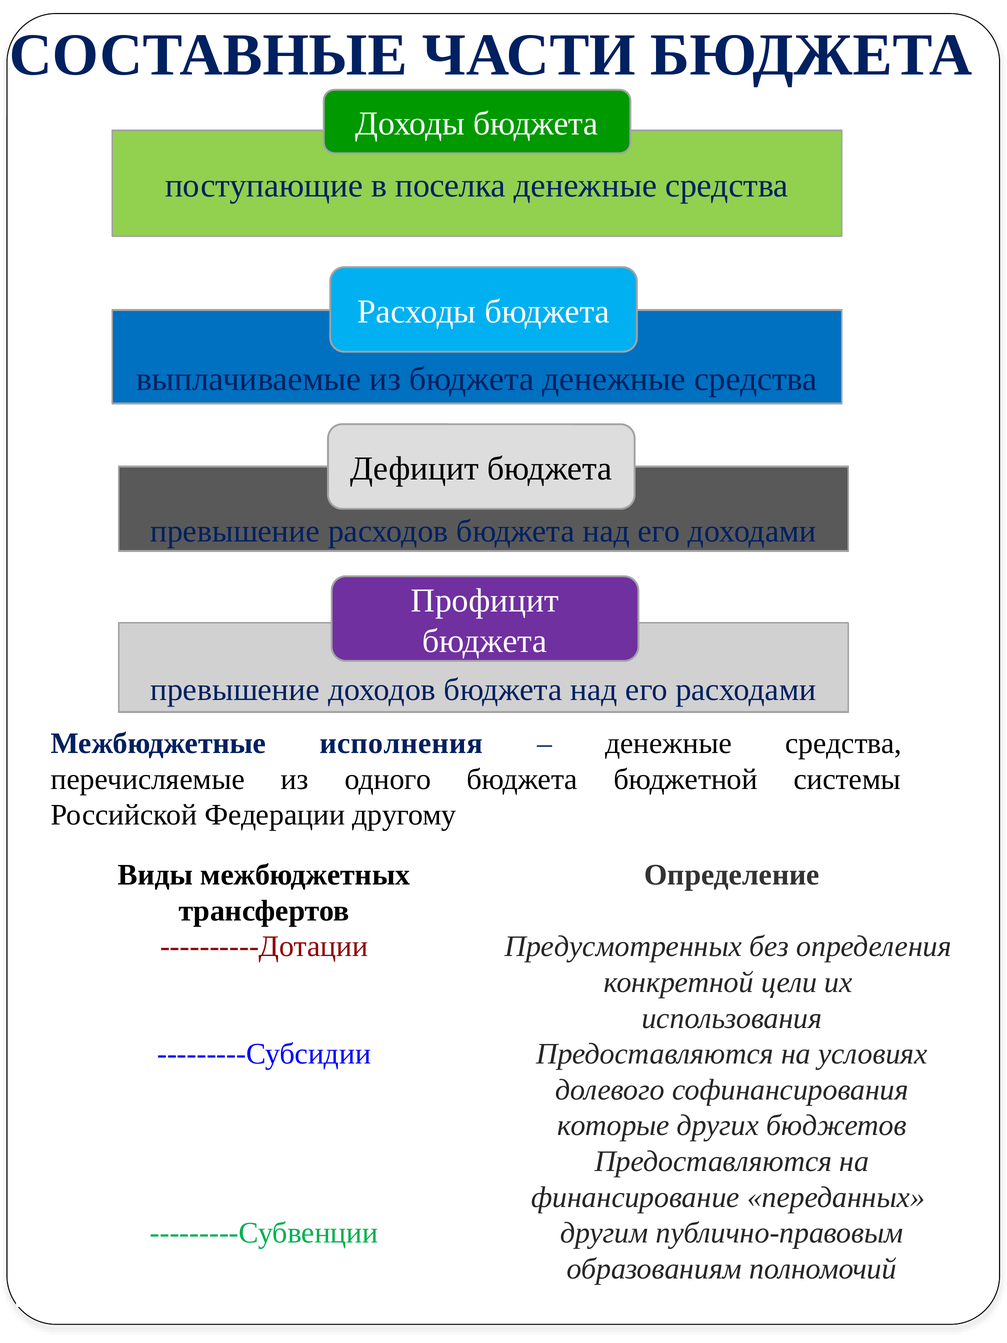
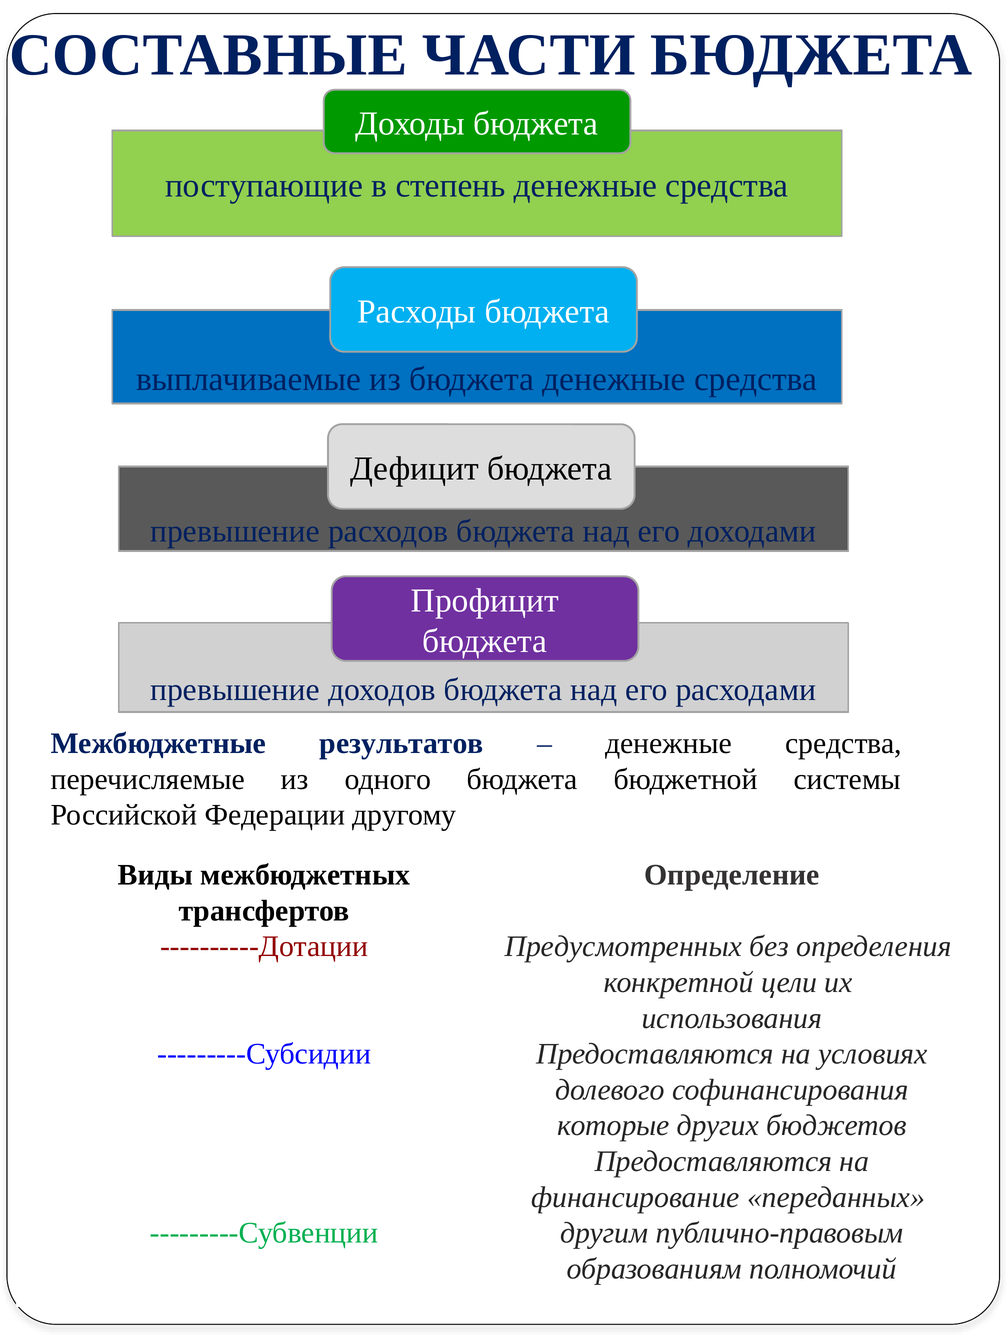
поселка: поселка -> степень
исполнения: исполнения -> результатов
